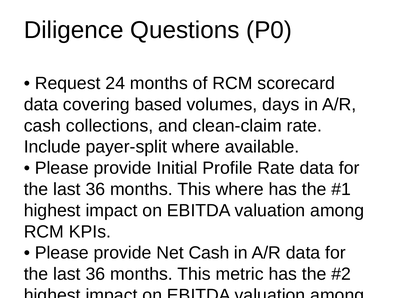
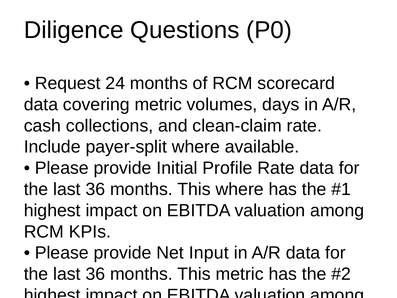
covering based: based -> metric
Net Cash: Cash -> Input
